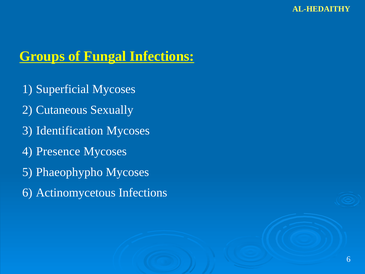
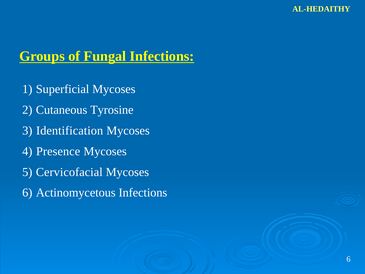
Sexually: Sexually -> Tyrosine
Phaeophypho: Phaeophypho -> Cervicofacial
